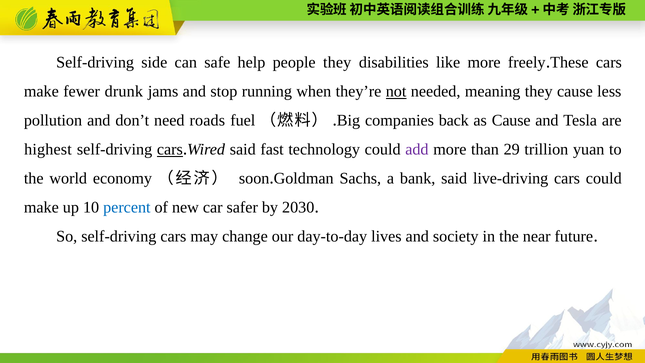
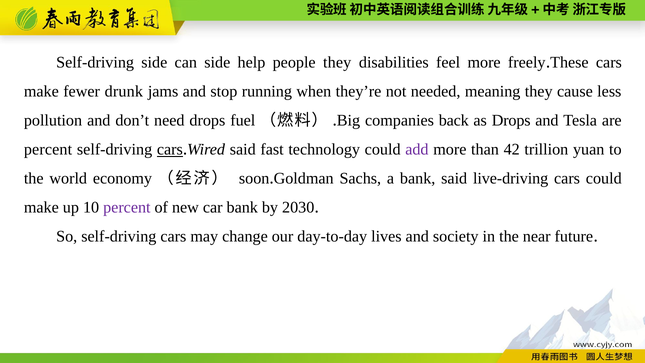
can safe: safe -> side
like: like -> feel
not underline: present -> none
need roads: roads -> drops
as Cause: Cause -> Drops
highest at (48, 149): highest -> percent
29: 29 -> 42
percent at (127, 208) colour: blue -> purple
car safer: safer -> bank
